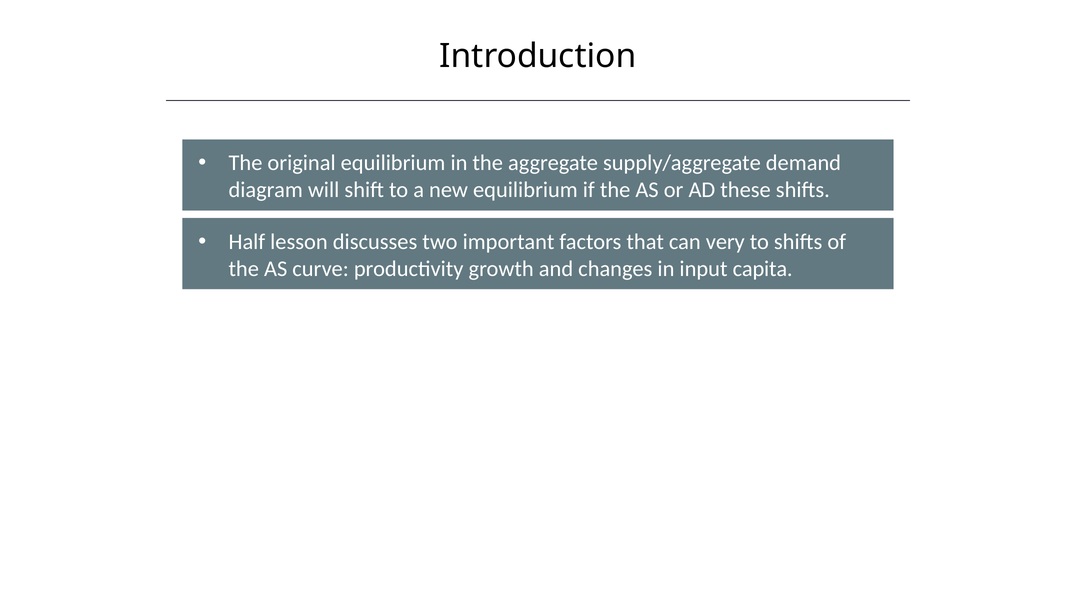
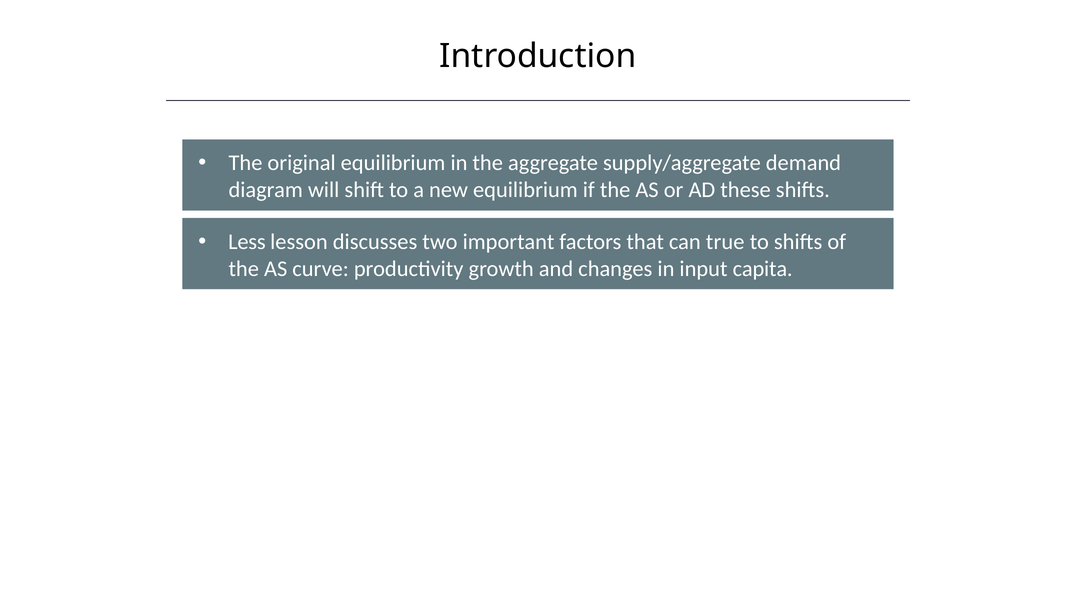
Half: Half -> Less
very: very -> true
